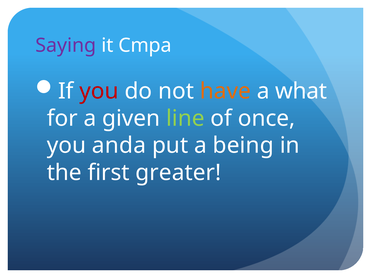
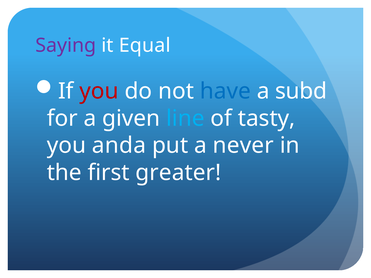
Cmpa: Cmpa -> Equal
have colour: orange -> blue
what: what -> subd
line colour: light green -> light blue
once: once -> tasty
being: being -> never
